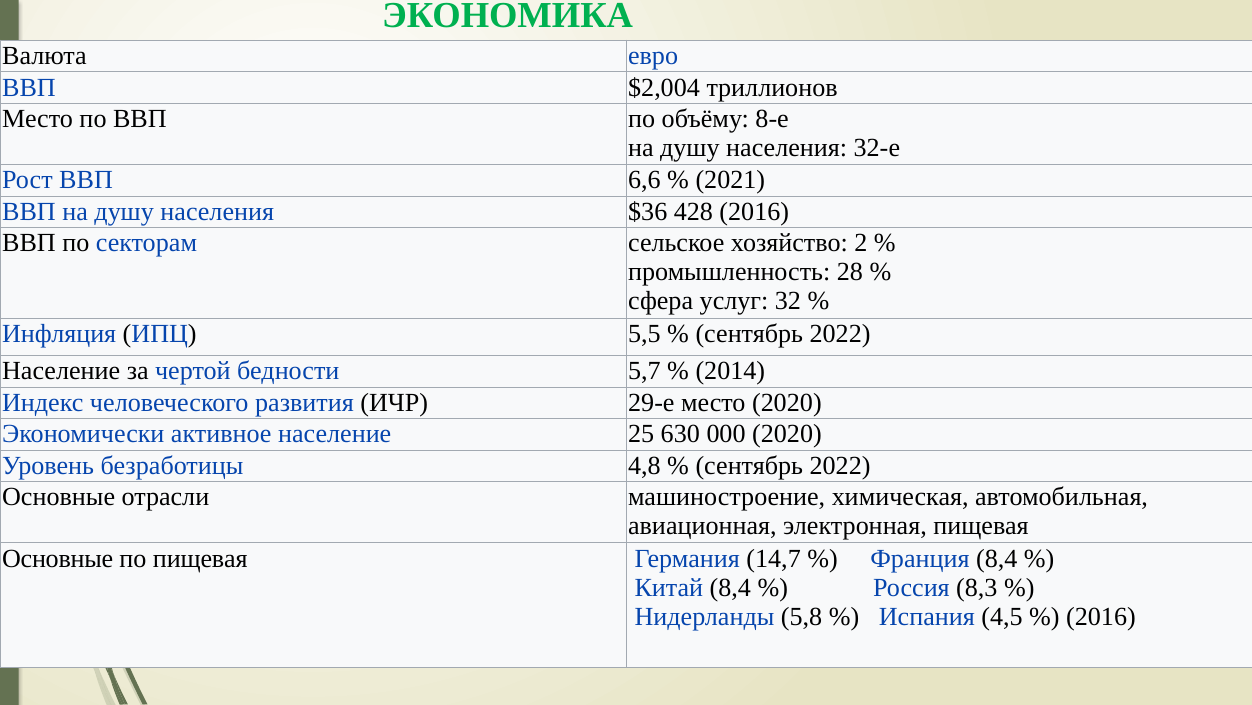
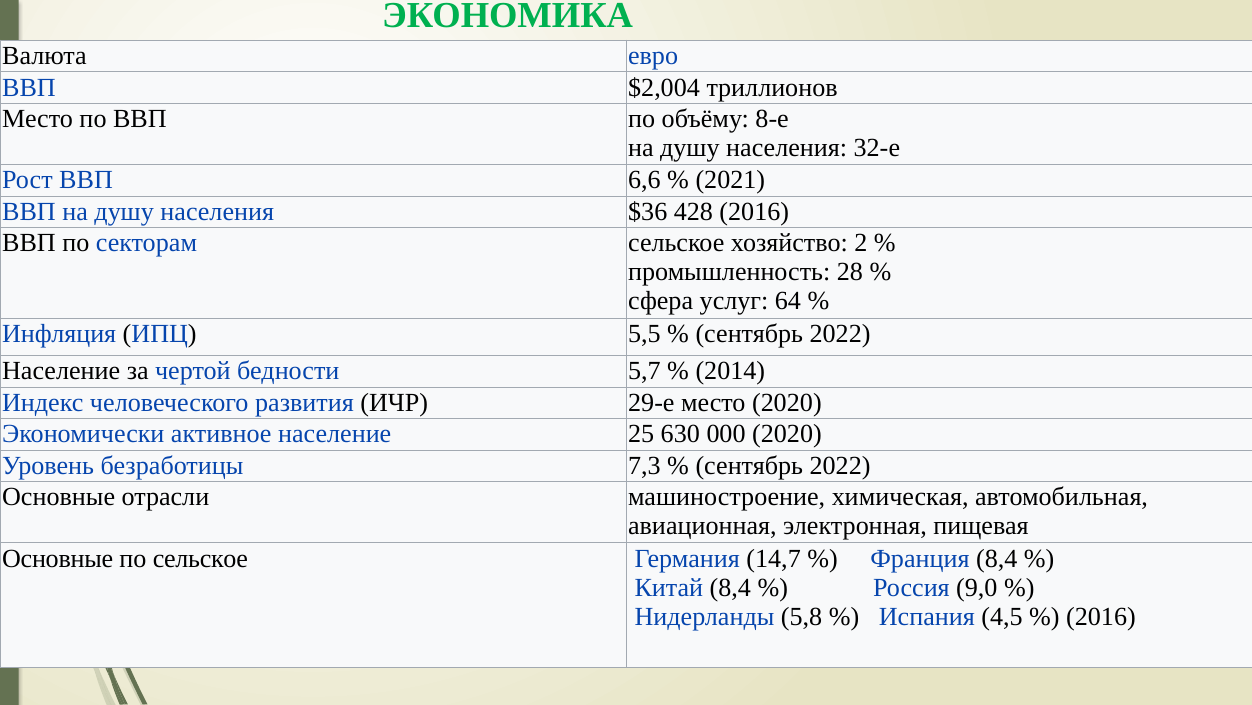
32: 32 -> 64
4,8: 4,8 -> 7,3
по пищевая: пищевая -> сельское
8,3: 8,3 -> 9,0
